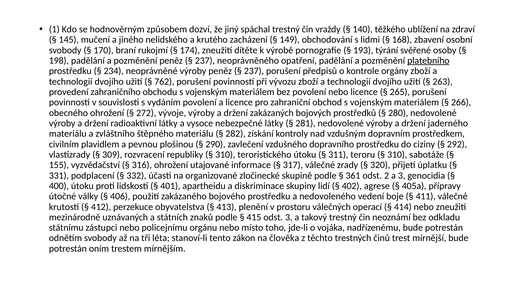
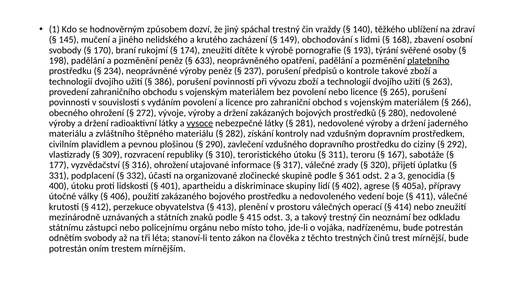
237 at (205, 61): 237 -> 633
orgány: orgány -> takové
762: 762 -> 386
vysoce underline: none -> present
310 at (397, 154): 310 -> 167
155: 155 -> 177
